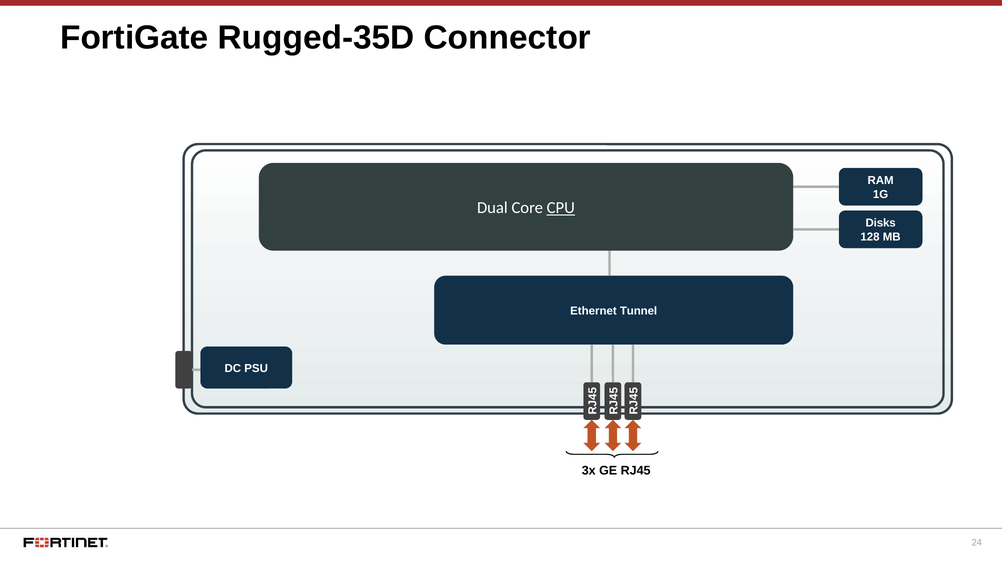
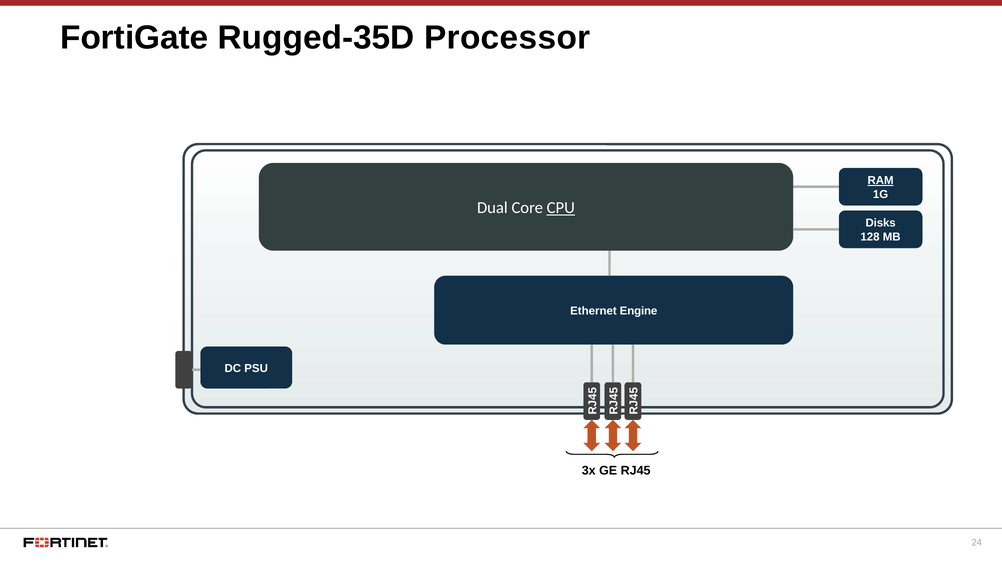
Connector: Connector -> Processor
RAM underline: none -> present
Tunnel: Tunnel -> Engine
